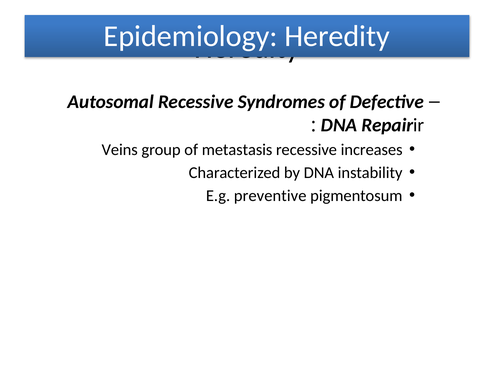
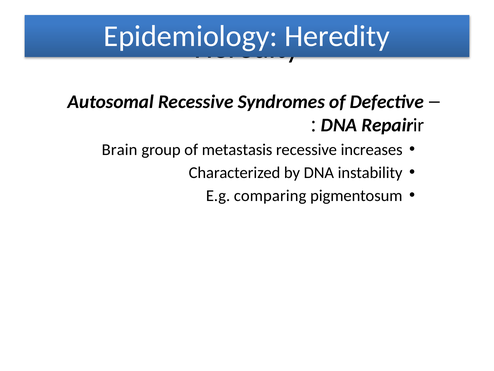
Veins: Veins -> Brain
preventive: preventive -> comparing
